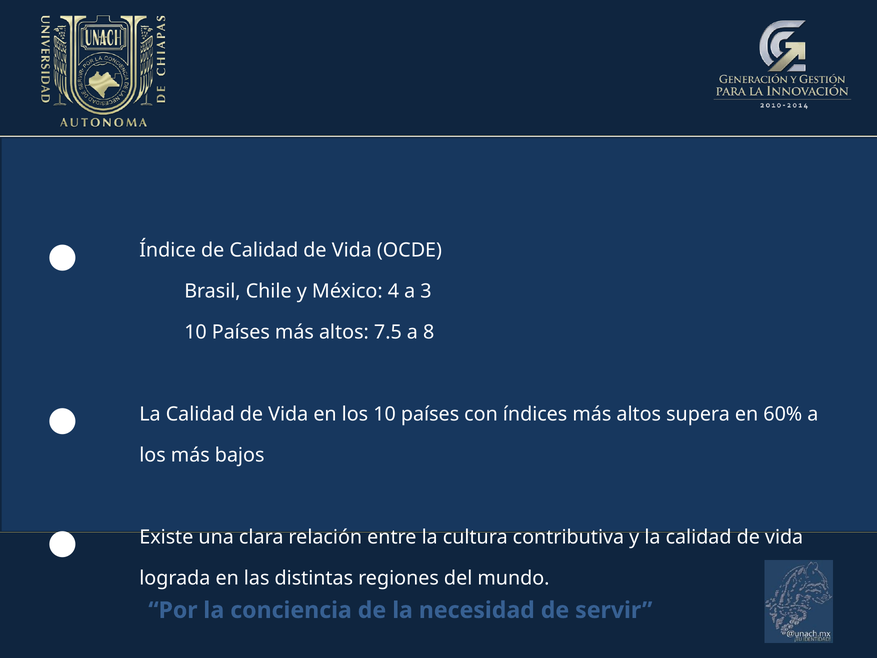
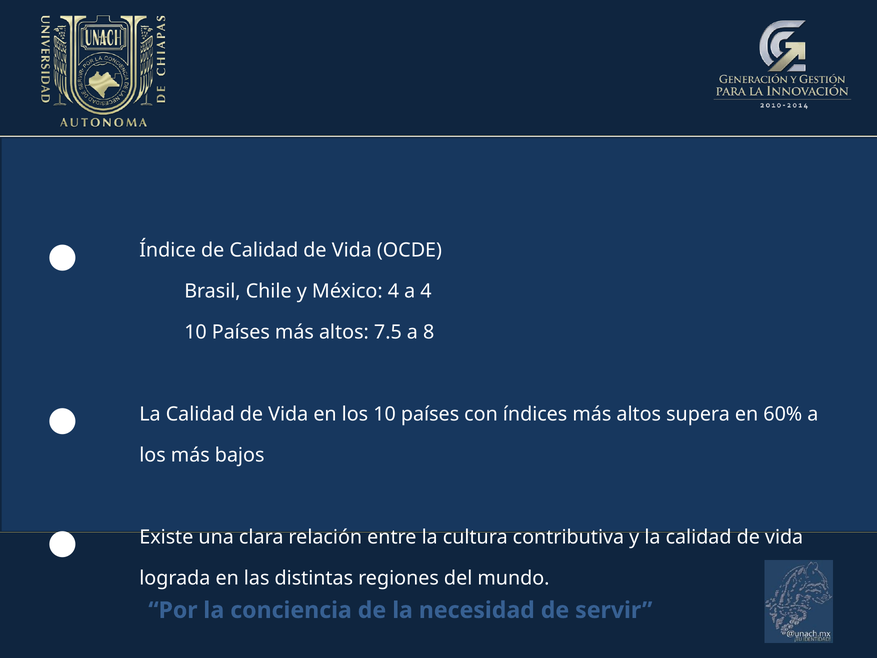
a 3: 3 -> 4
